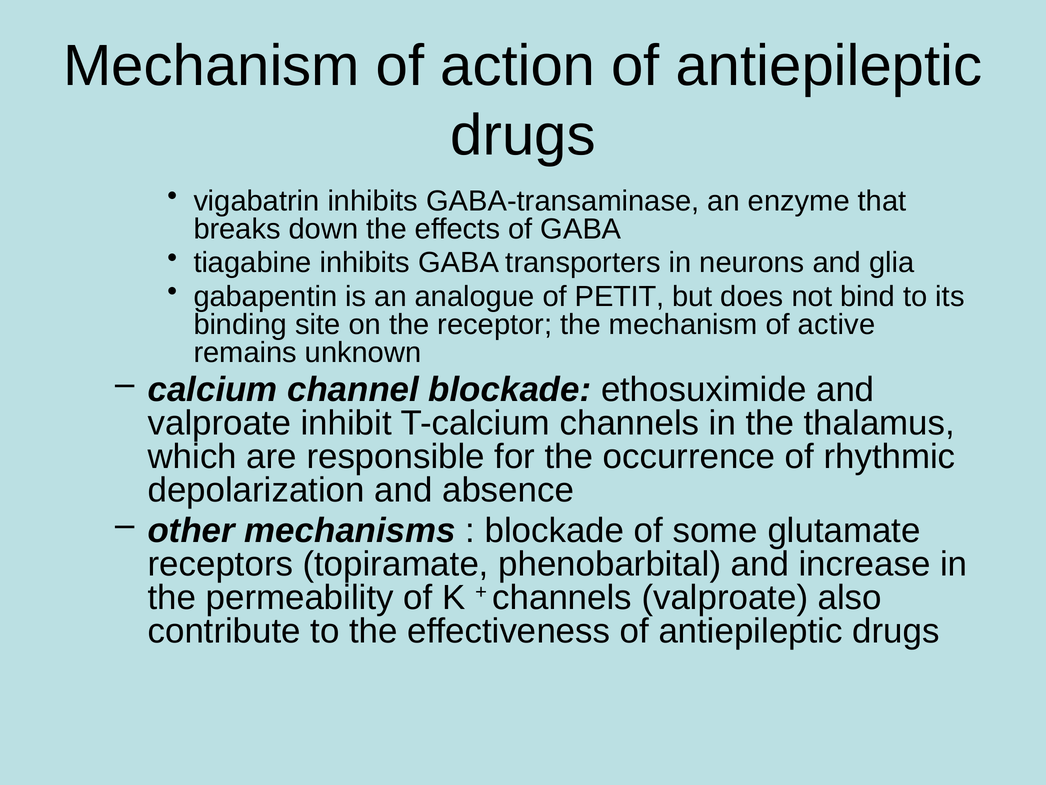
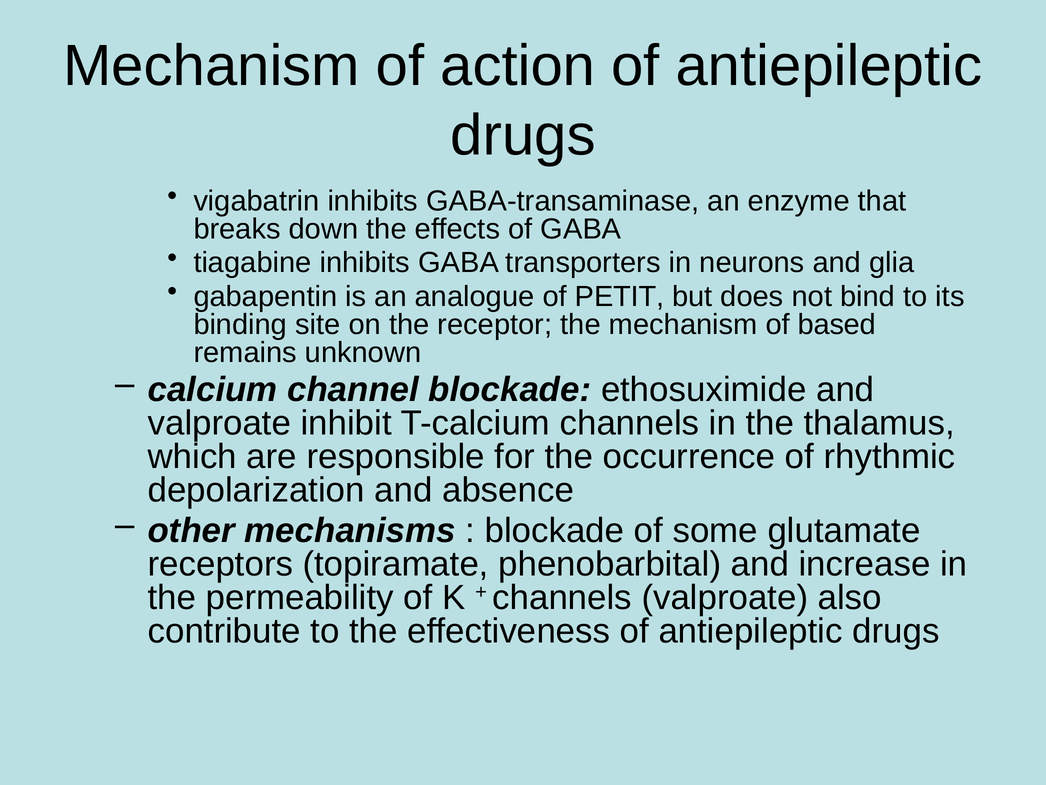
active: active -> based
